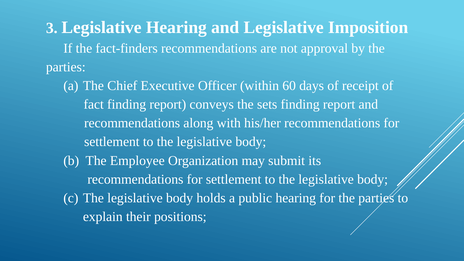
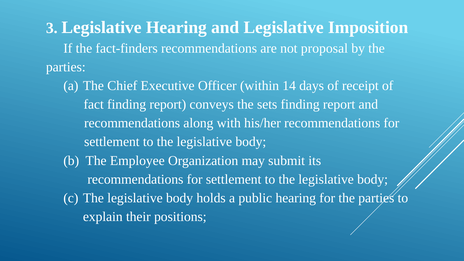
approval: approval -> proposal
60: 60 -> 14
